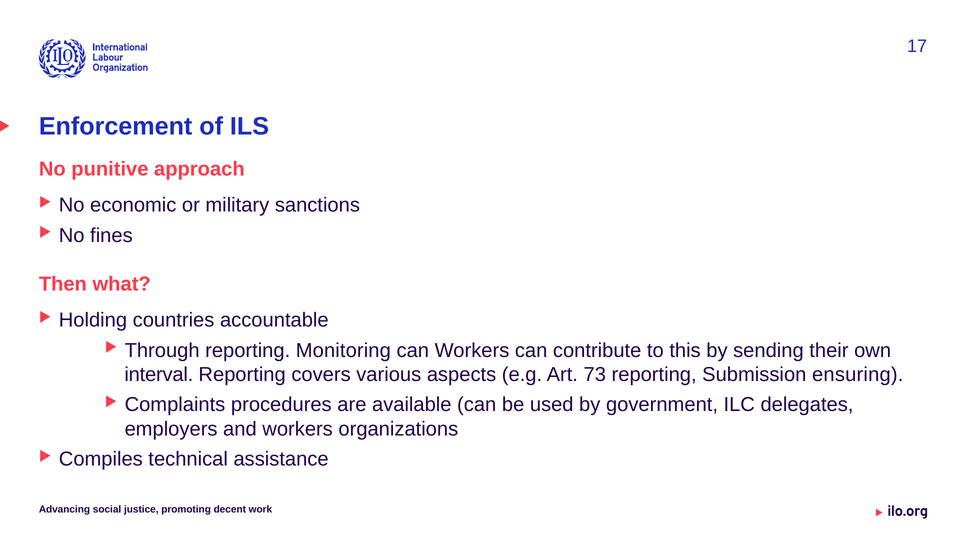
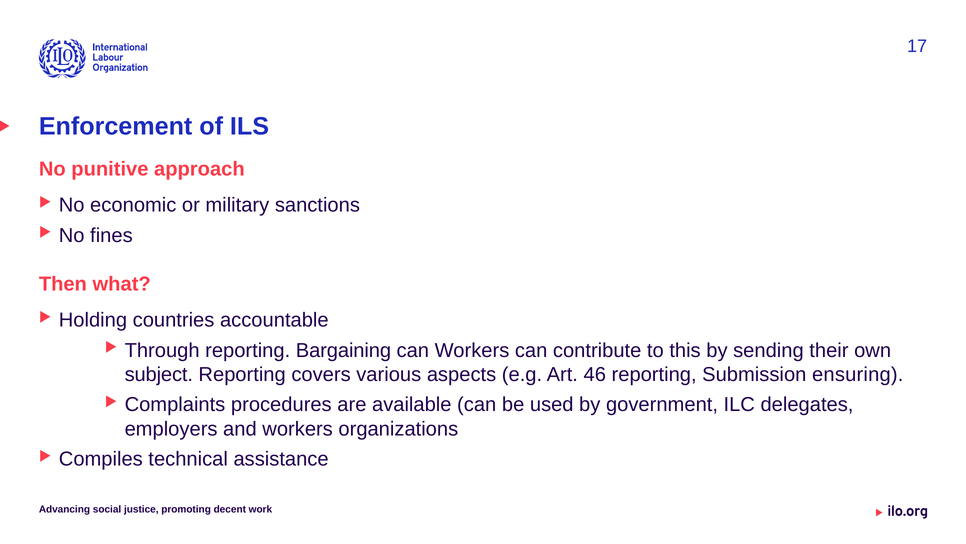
Monitoring: Monitoring -> Bargaining
interval: interval -> subject
73: 73 -> 46
